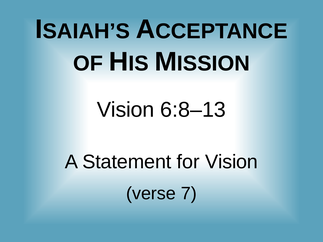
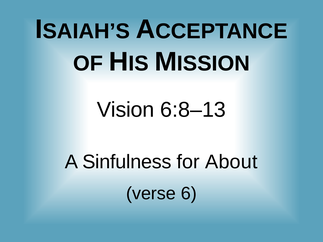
Statement: Statement -> Sinfulness
for Vision: Vision -> About
7: 7 -> 6
